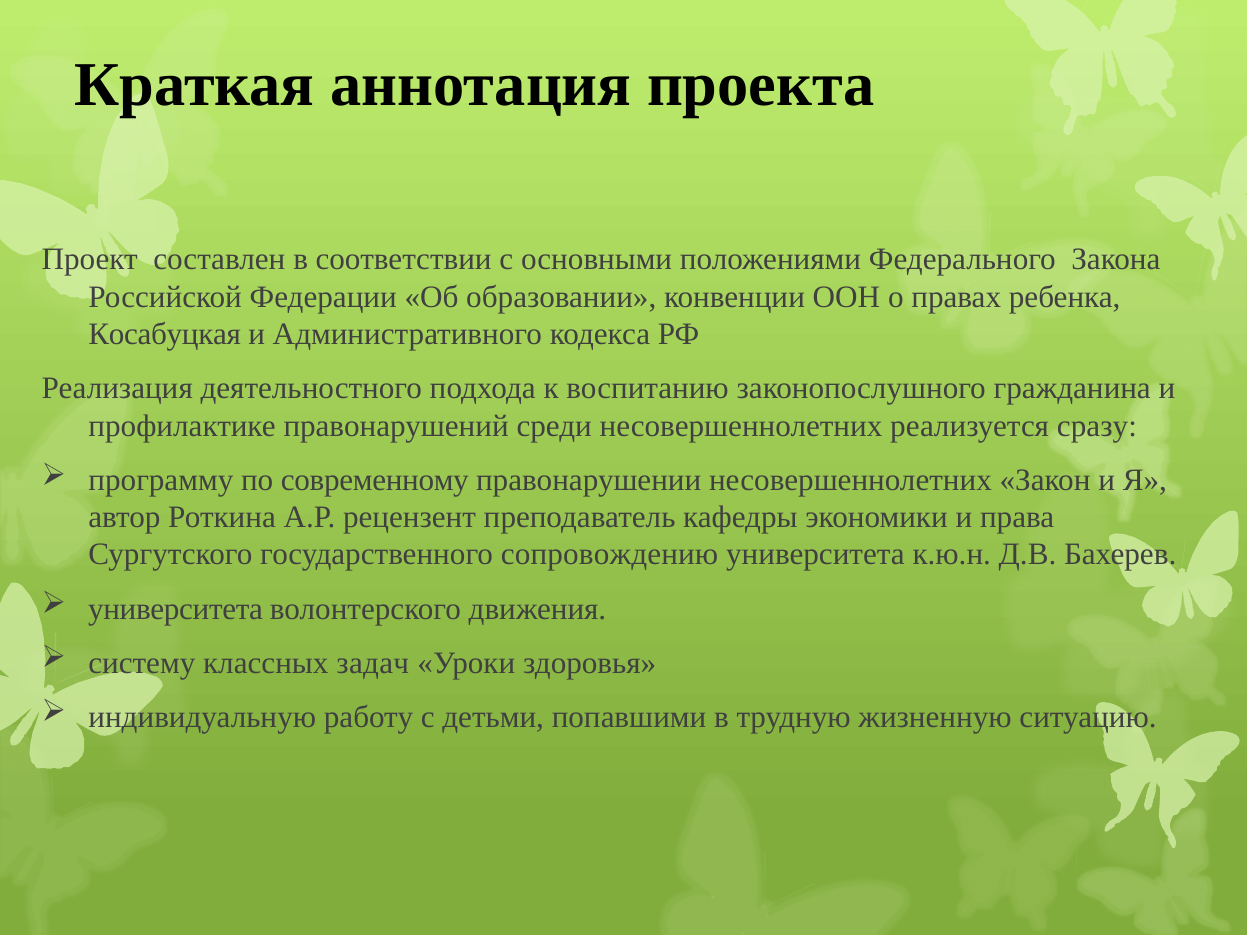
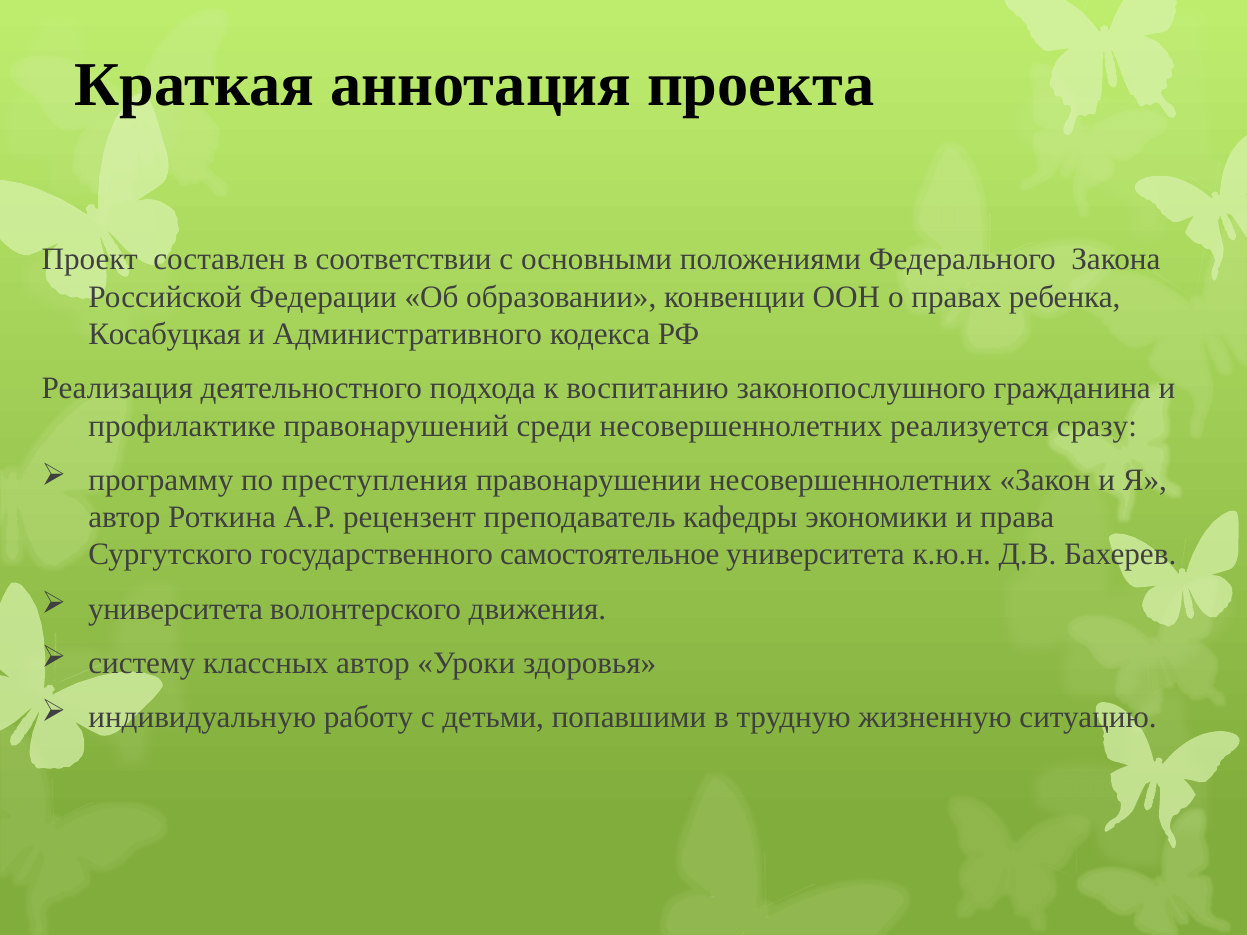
современному: современному -> преступления
сопровождению: сопровождению -> самостоятельное
классных задач: задач -> автор
